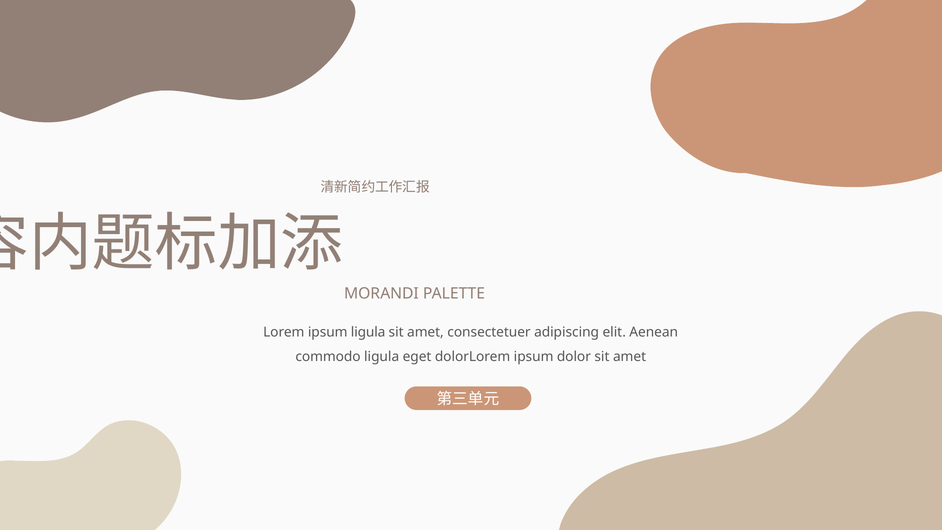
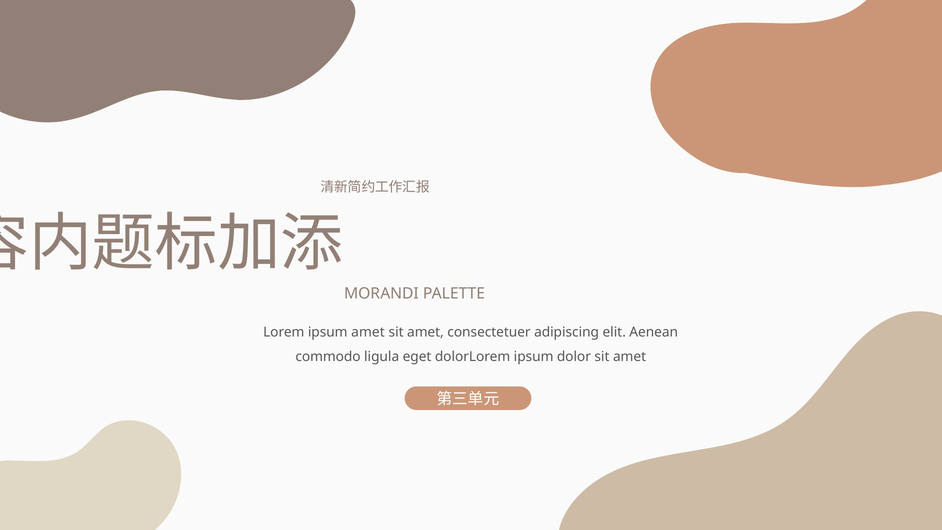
ipsum ligula: ligula -> amet
